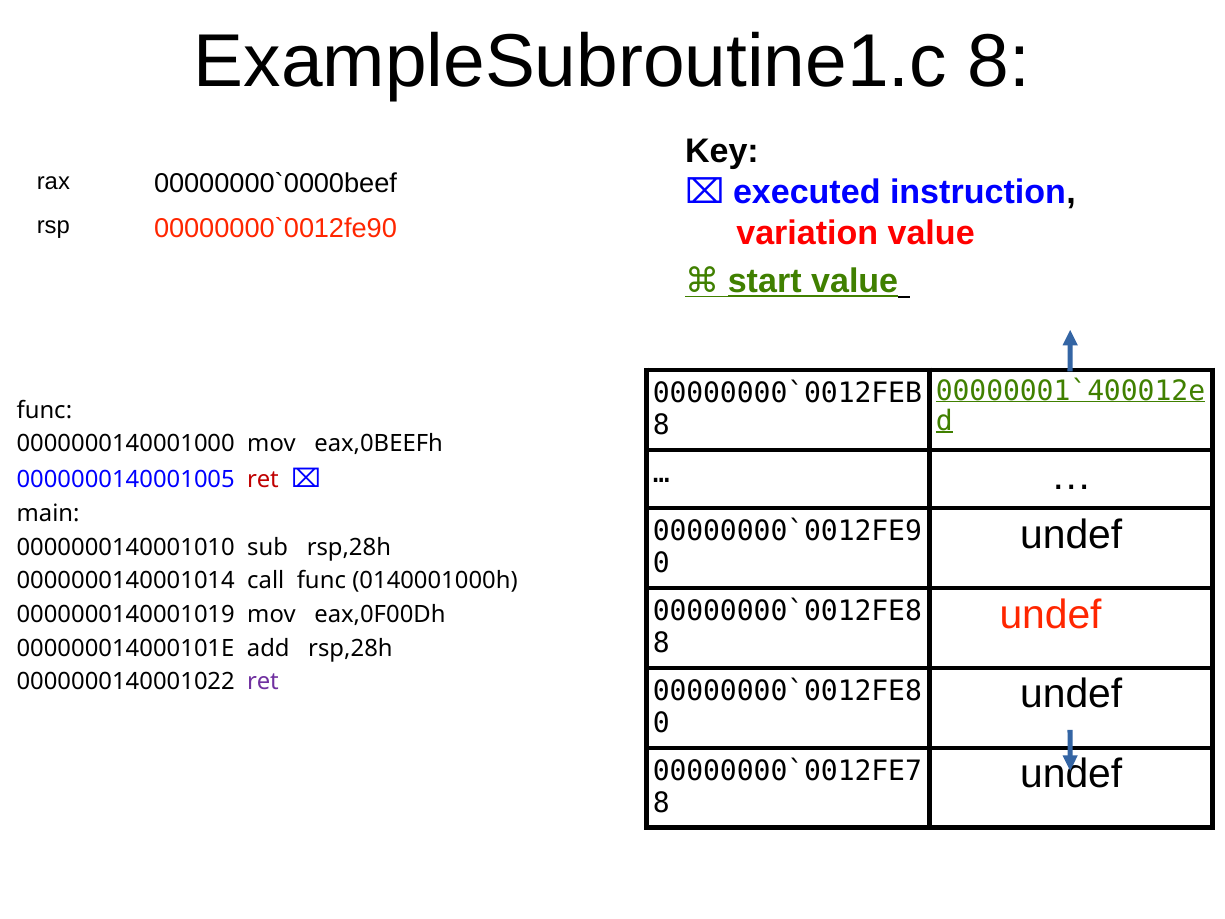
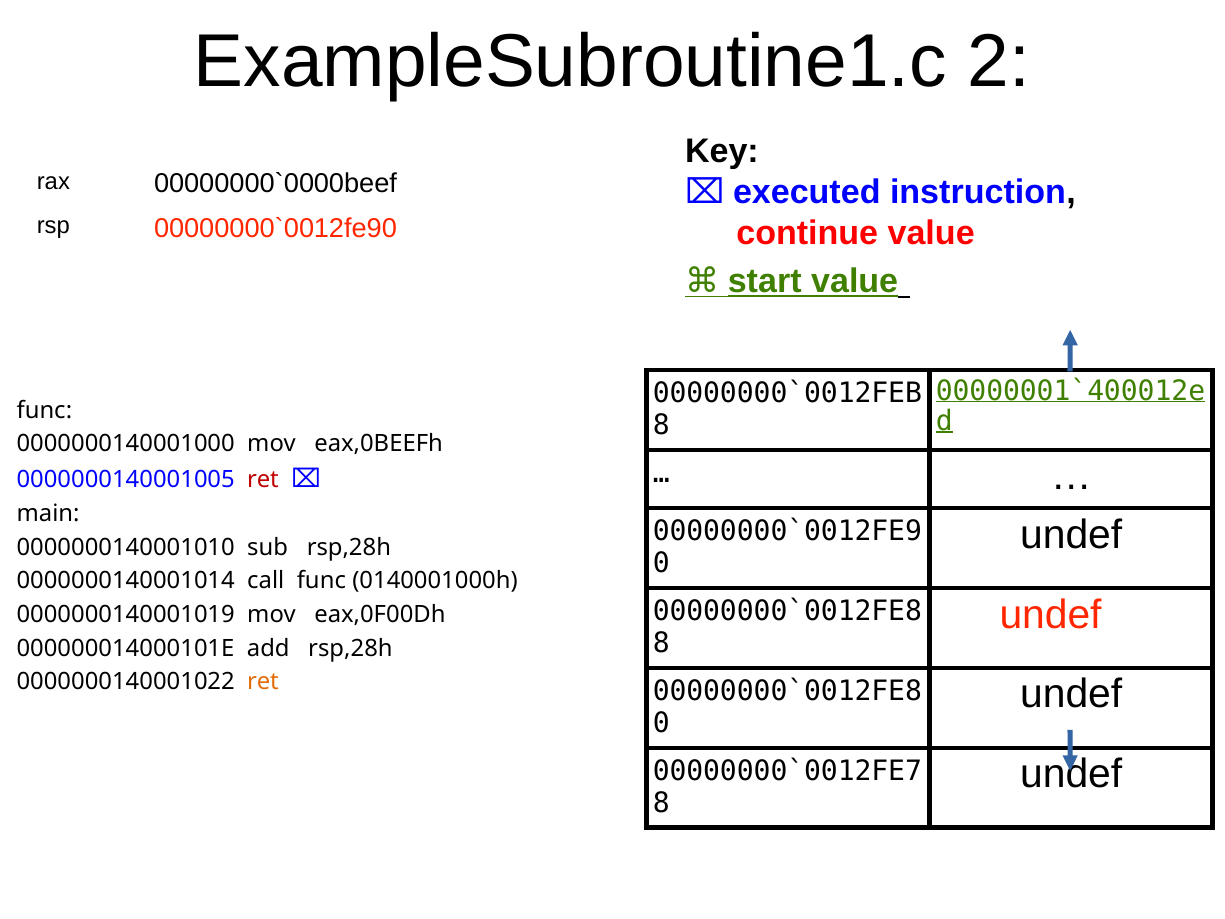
ExampleSubroutine1.c 8: 8 -> 2
variation: variation -> continue
ret at (263, 682) colour: purple -> orange
